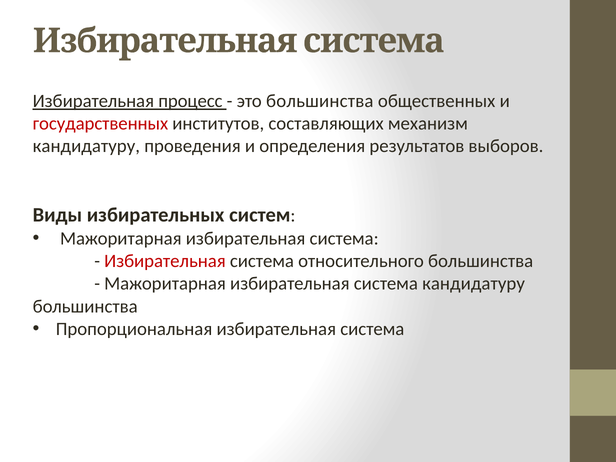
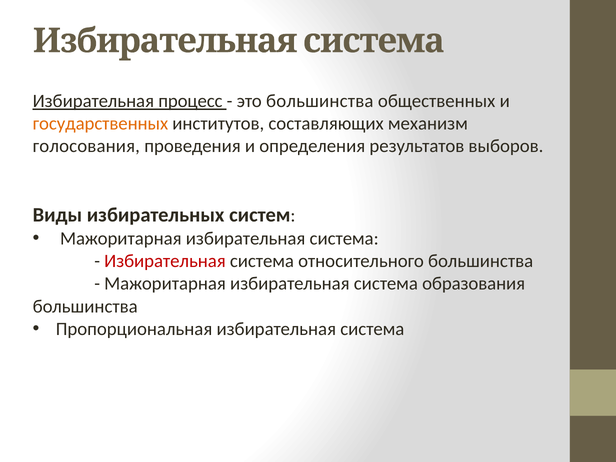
государственных colour: red -> orange
кандидатуру at (86, 146): кандидатуру -> голосования
система кандидатуру: кандидатуру -> образования
